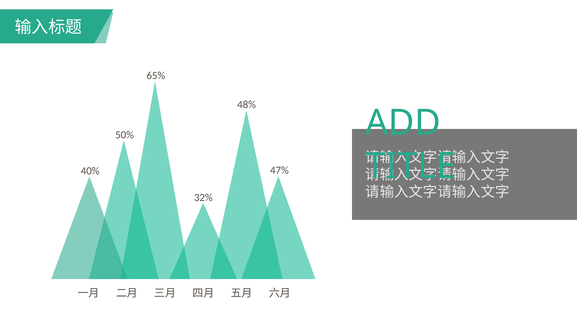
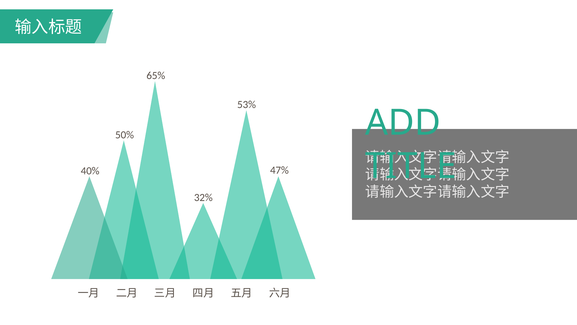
48%: 48% -> 53%
